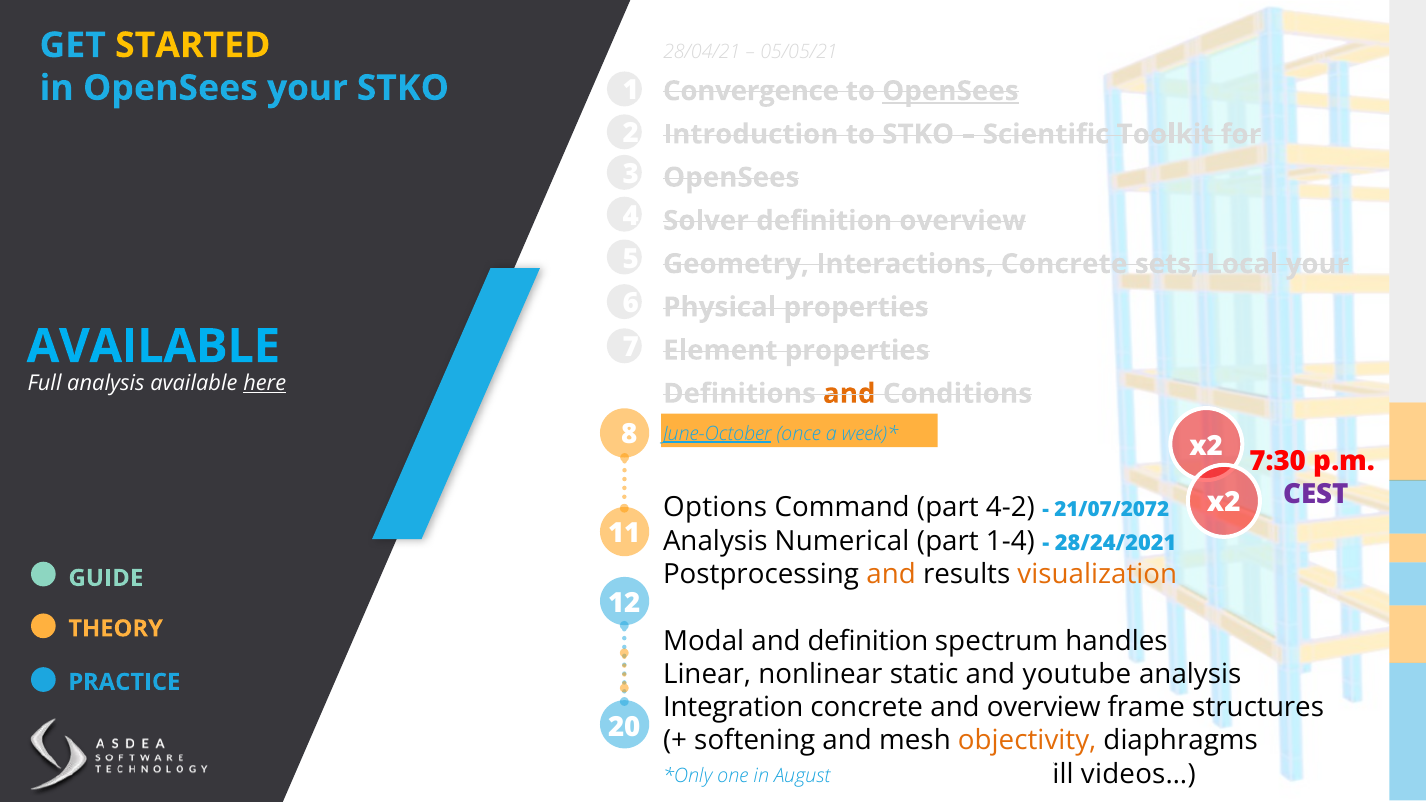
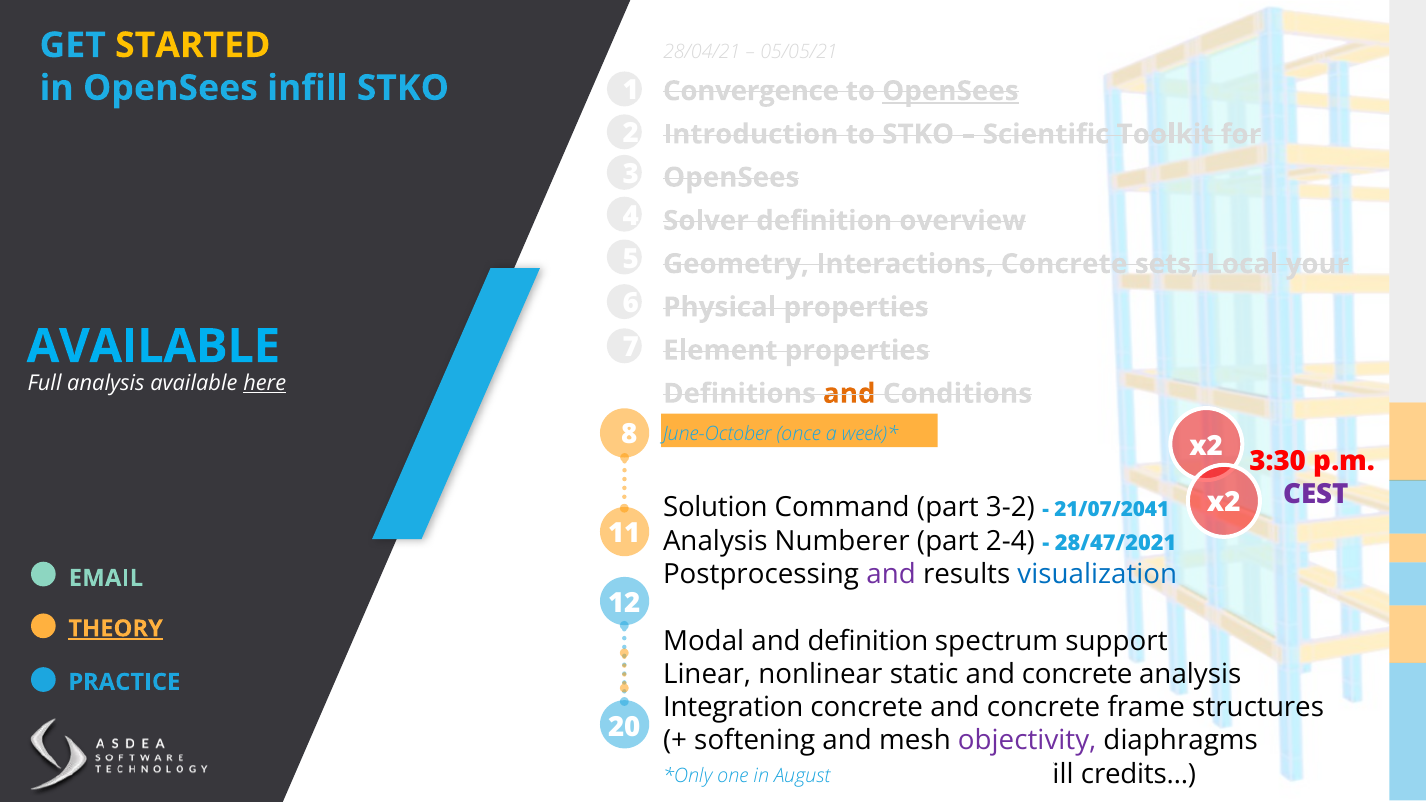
OpenSees your: your -> infill
June-October underline: present -> none
7:30: 7:30 -> 3:30
Options: Options -> Solution
4-2: 4-2 -> 3-2
21/07/2072: 21/07/2072 -> 21/07/2041
Numerical: Numerical -> Numberer
1-4: 1-4 -> 2-4
28/24/2021: 28/24/2021 -> 28/47/2021
and at (891, 574) colour: orange -> purple
visualization colour: orange -> blue
GUIDE: GUIDE -> EMAIL
THEORY underline: none -> present
handles: handles -> support
static and youtube: youtube -> concrete
concrete and overview: overview -> concrete
objectivity colour: orange -> purple
videos…: videos… -> credits…
